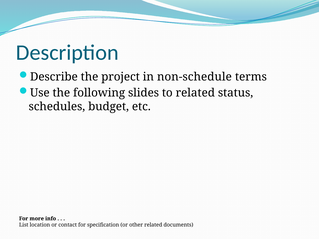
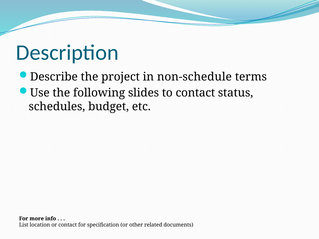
to related: related -> contact
